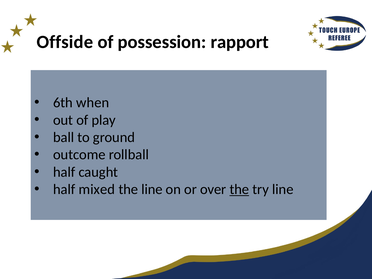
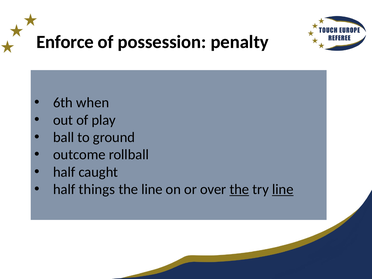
Offside: Offside -> Enforce
rapport: rapport -> penalty
mixed: mixed -> things
line at (283, 189) underline: none -> present
